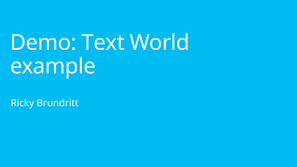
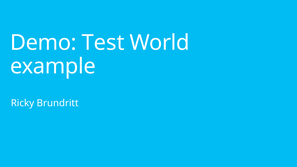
Text: Text -> Test
